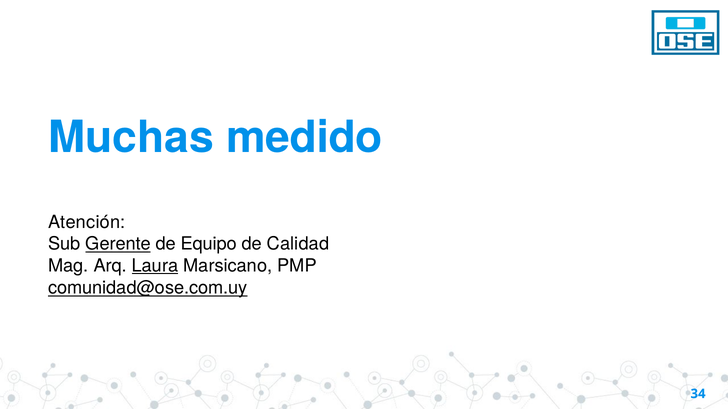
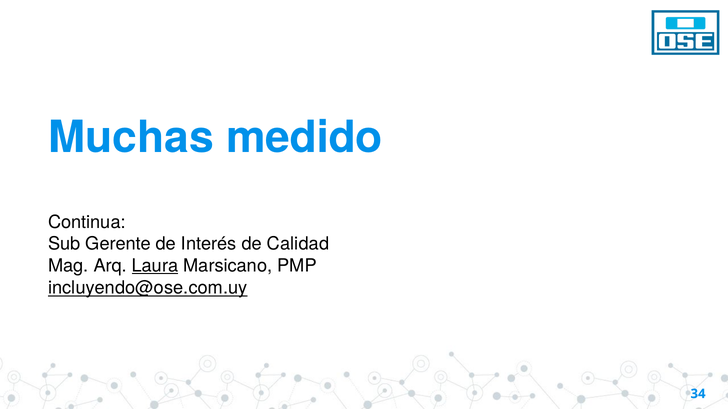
Atención: Atención -> Continua
Gerente underline: present -> none
Equipo: Equipo -> Interés
comunidad@ose.com.uy: comunidad@ose.com.uy -> incluyendo@ose.com.uy
